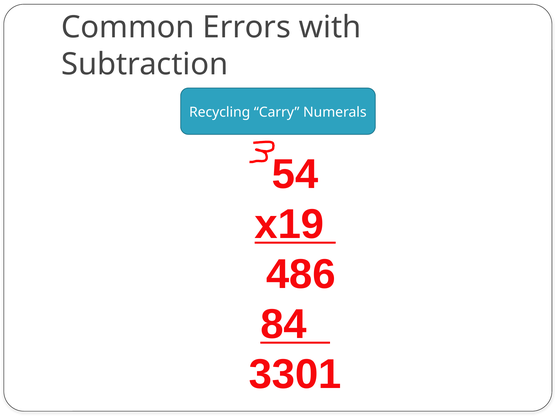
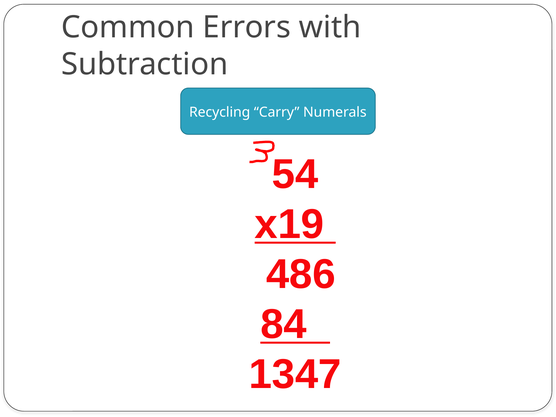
3301: 3301 -> 1347
